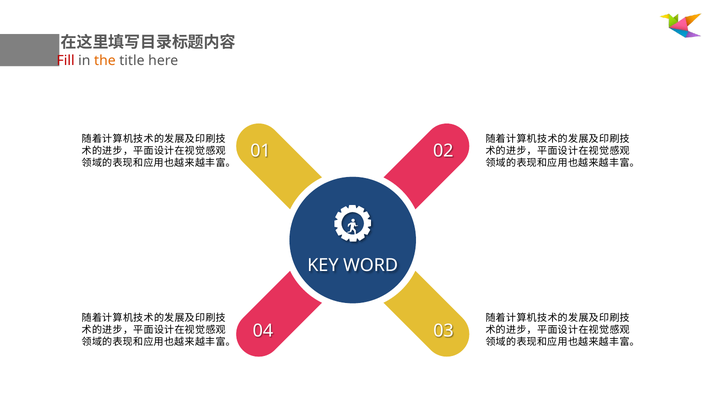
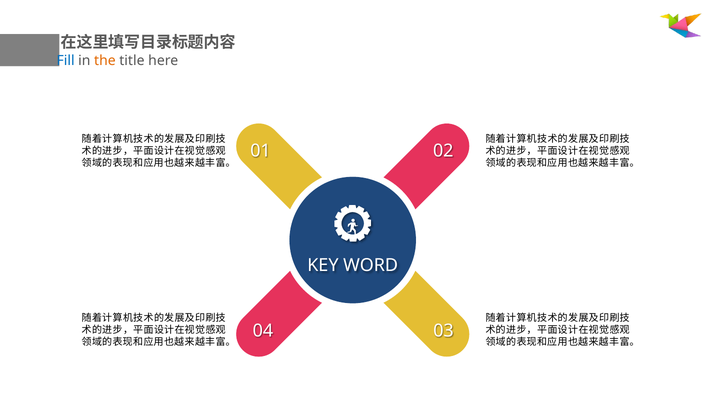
Fill colour: red -> blue
